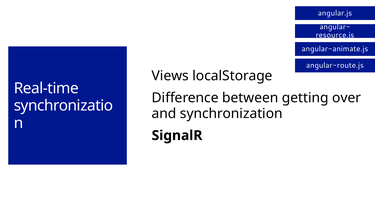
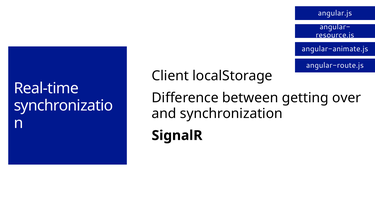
Views: Views -> Client
